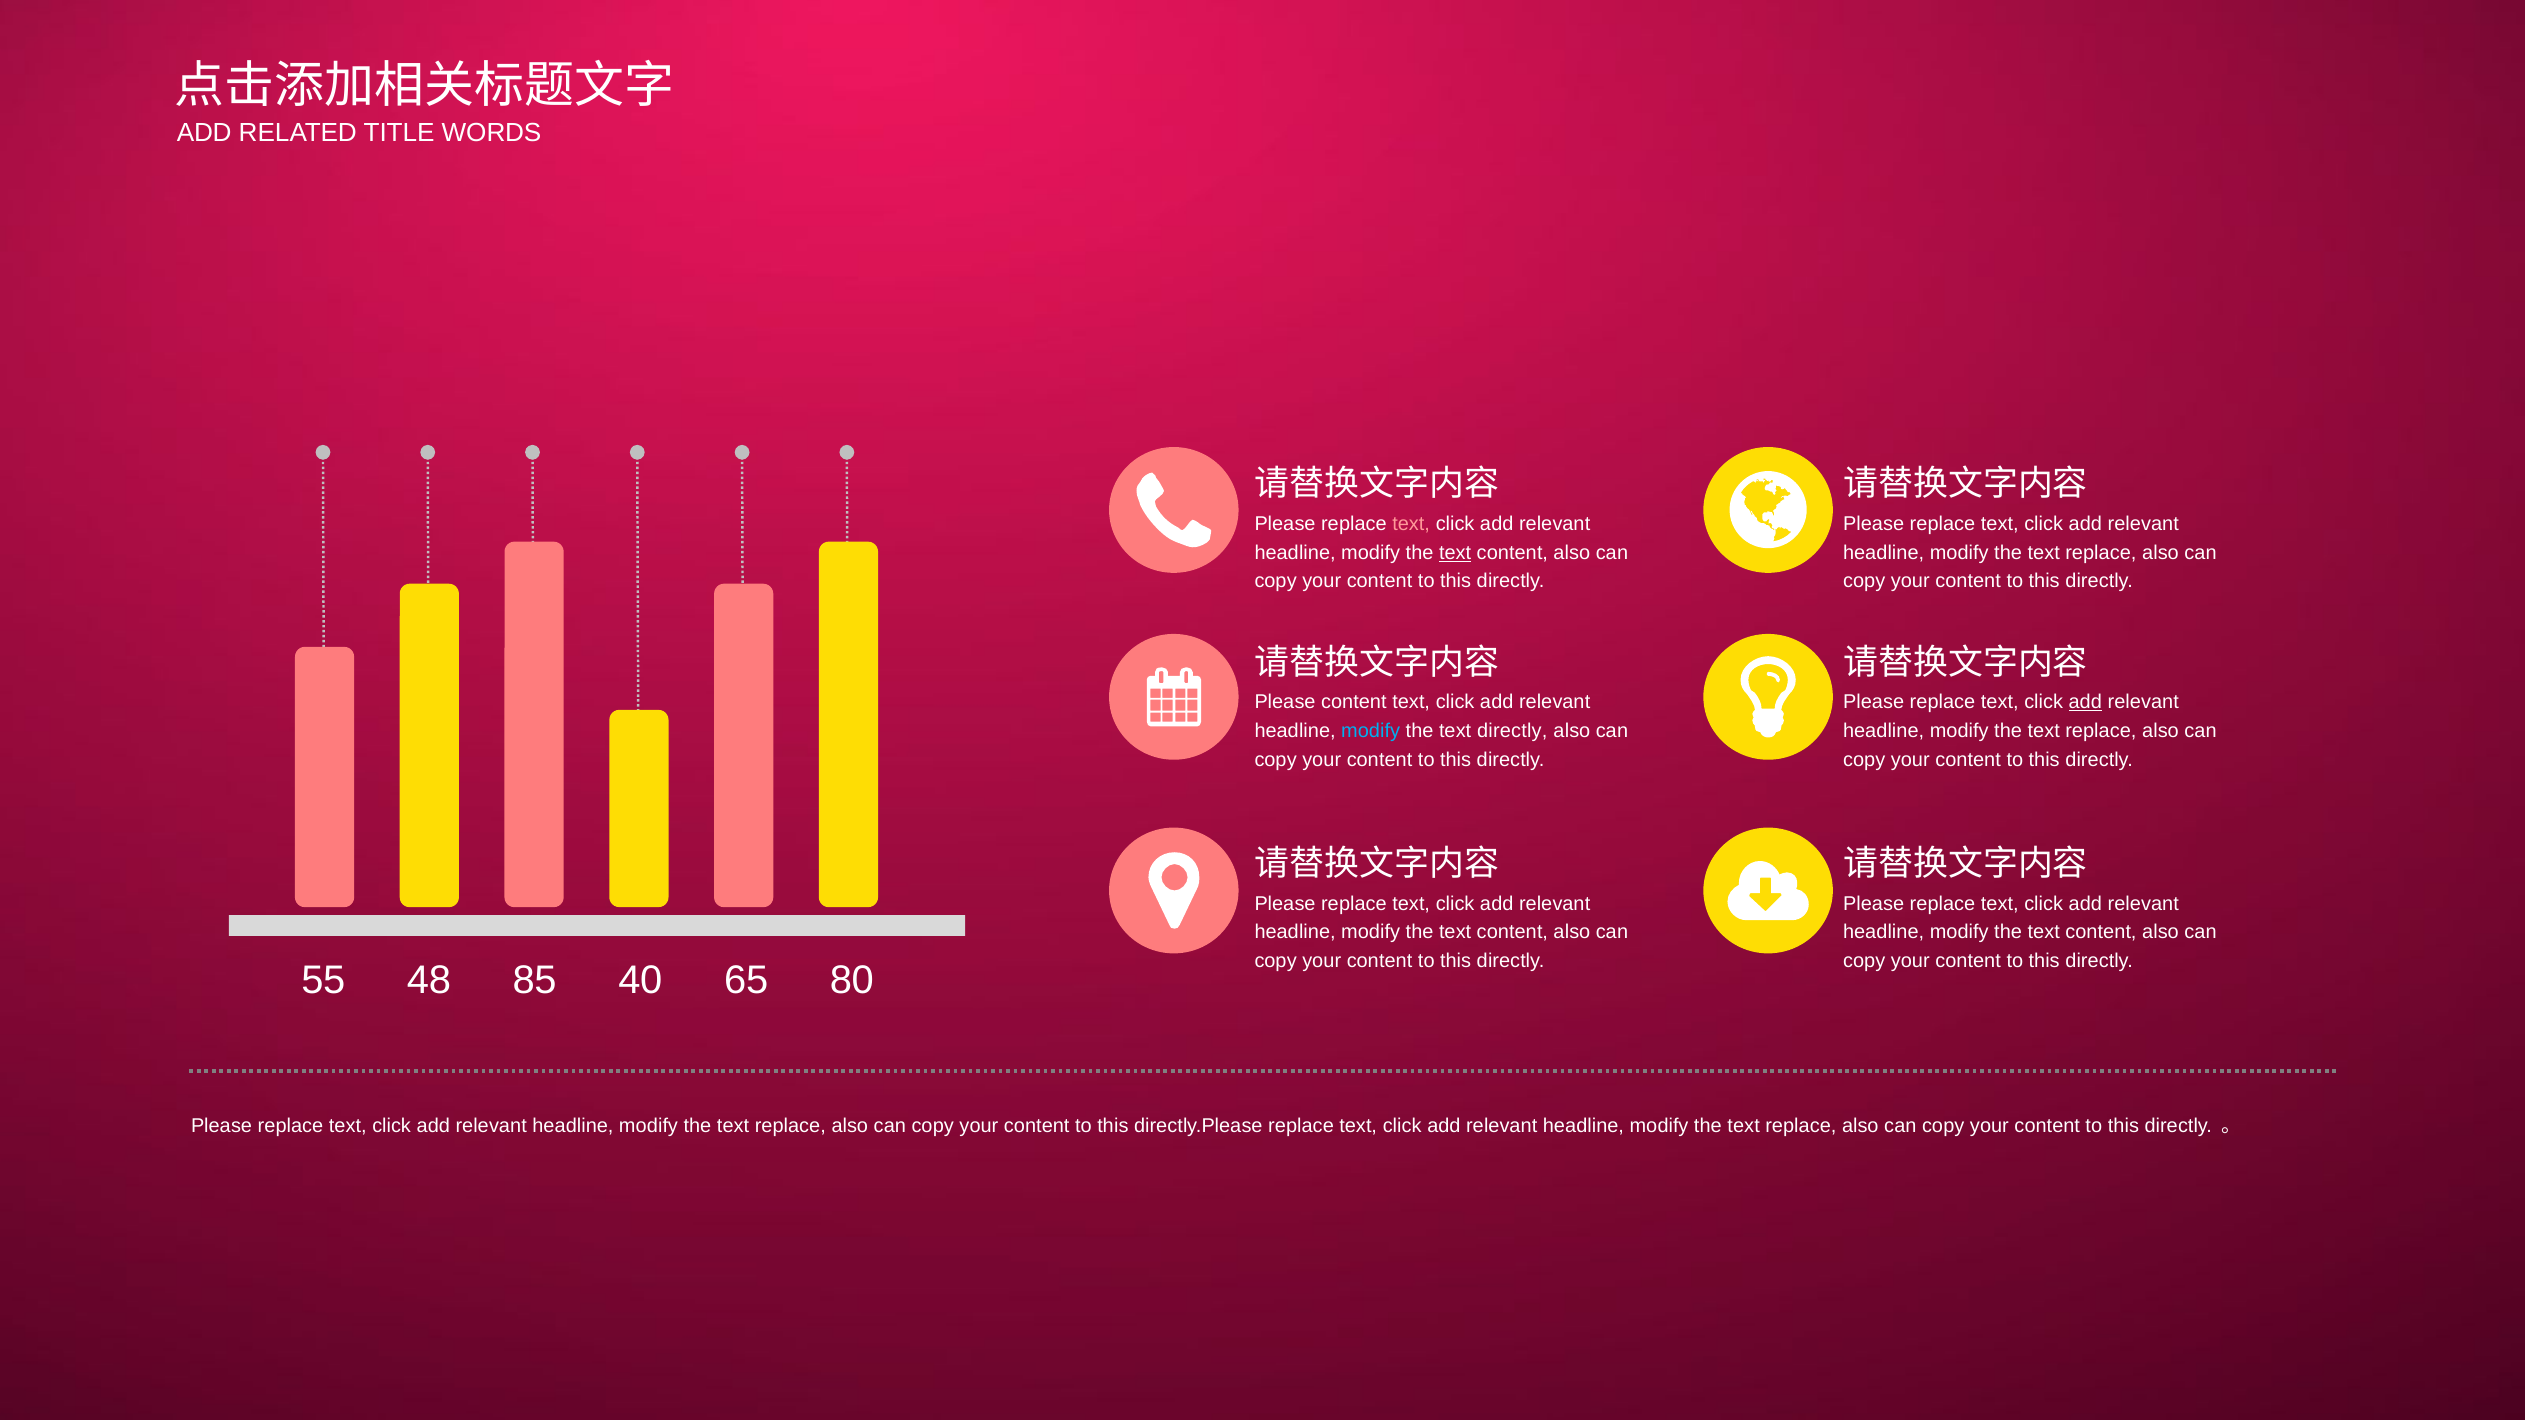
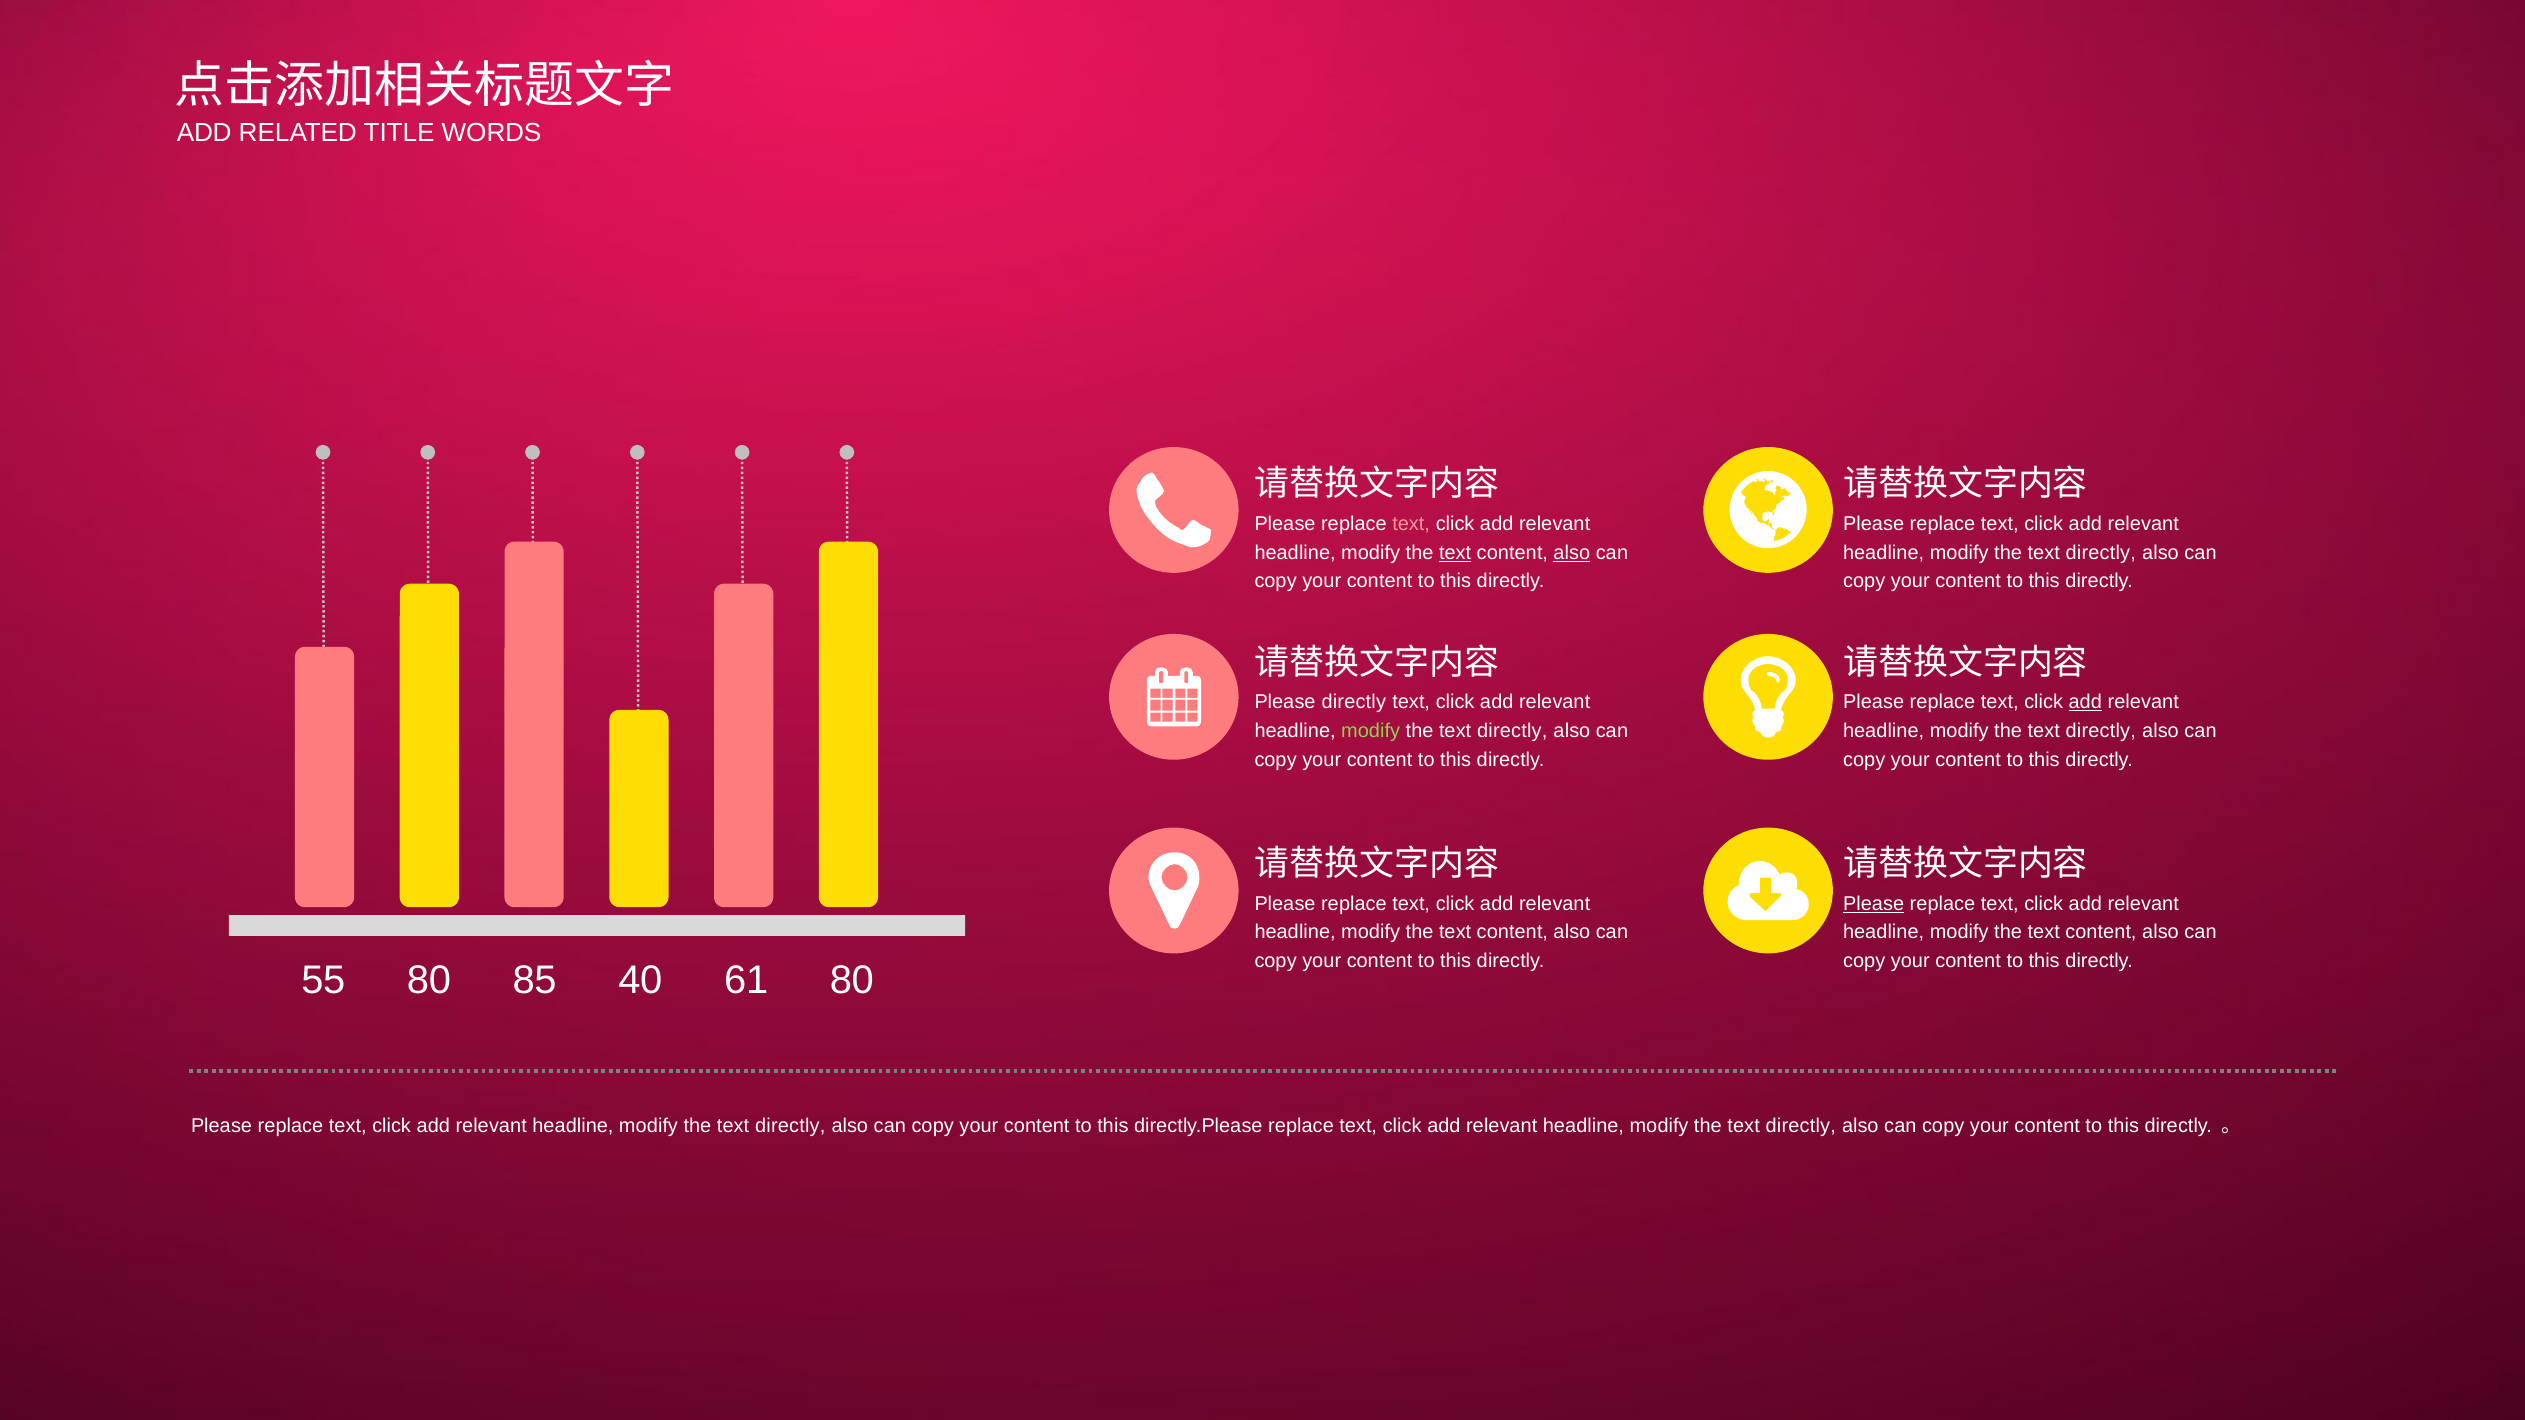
also at (1572, 553) underline: none -> present
replace at (2101, 553): replace -> directly
Please content: content -> directly
modify at (1371, 731) colour: light blue -> light green
replace at (2101, 731): replace -> directly
Please at (1874, 904) underline: none -> present
55 48: 48 -> 80
65: 65 -> 61
replace at (790, 1126): replace -> directly
replace at (1801, 1126): replace -> directly
